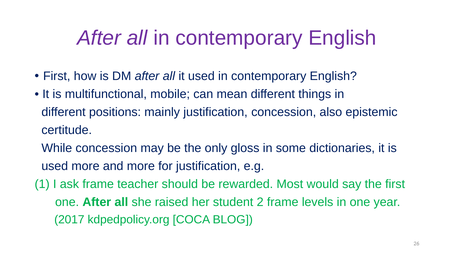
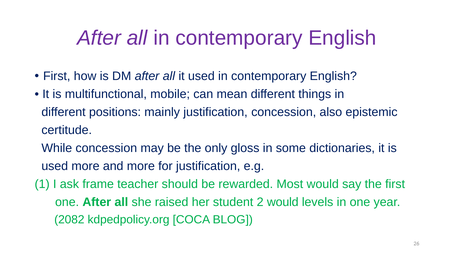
2 frame: frame -> would
2017: 2017 -> 2082
